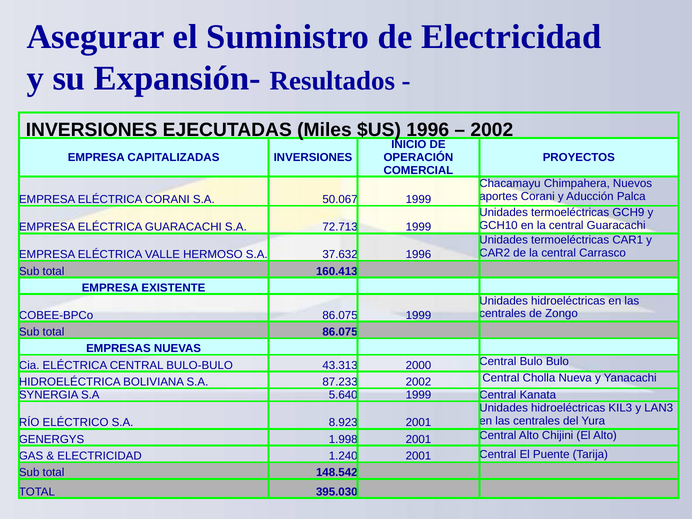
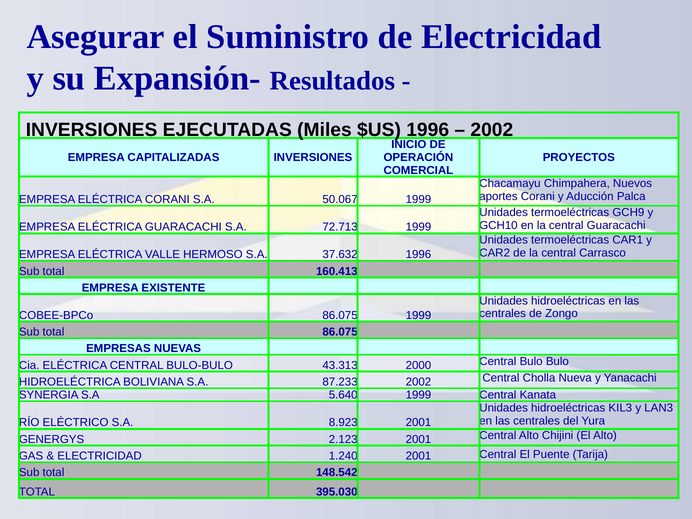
1.998: 1.998 -> 2.123
